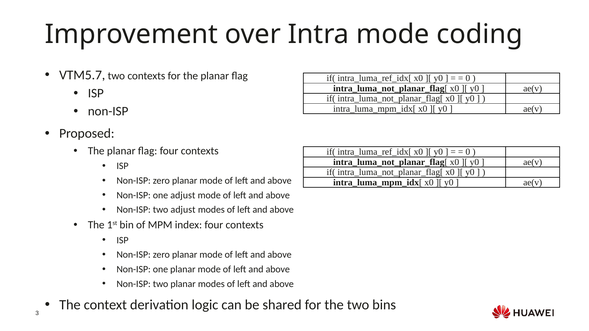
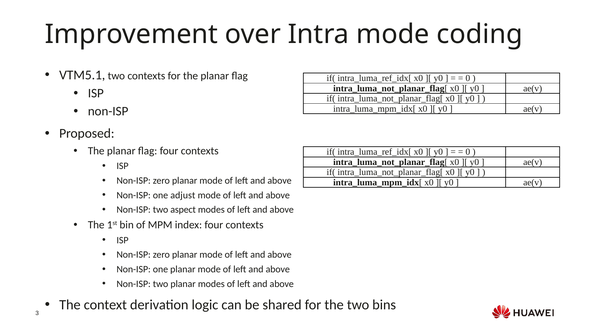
VTM5.7: VTM5.7 -> VTM5.1
two adjust: adjust -> aspect
